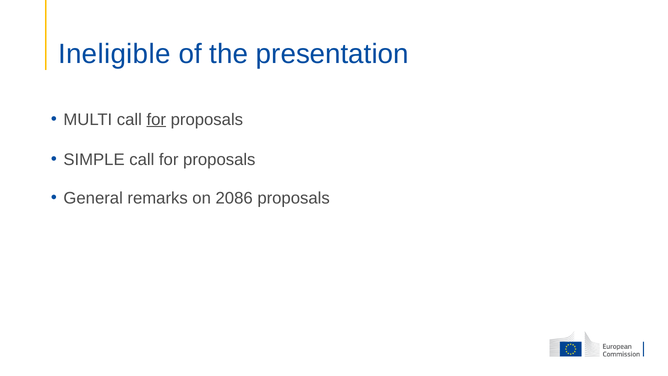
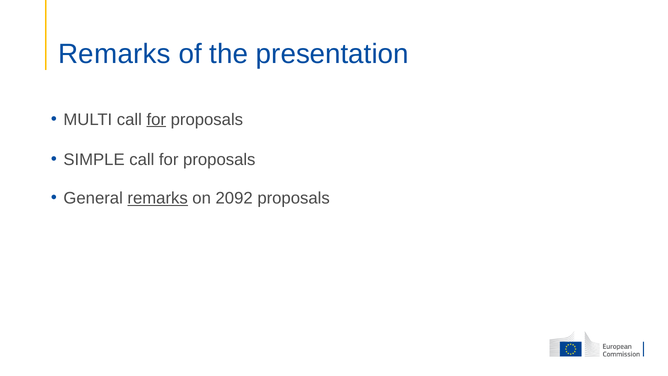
Ineligible at (114, 54): Ineligible -> Remarks
remarks at (158, 198) underline: none -> present
2086: 2086 -> 2092
